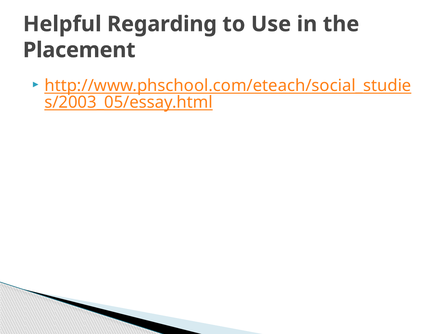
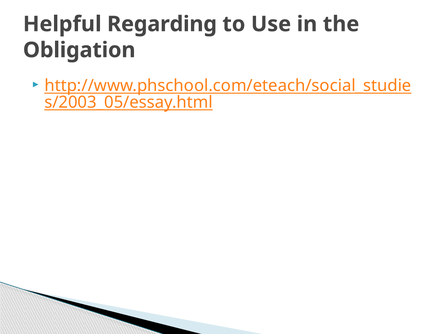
Placement: Placement -> Obligation
